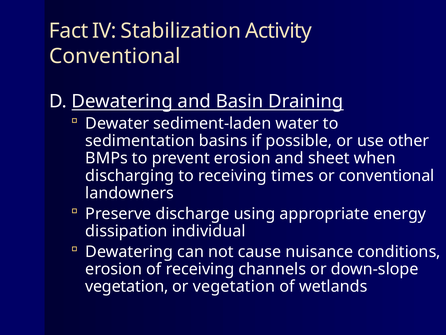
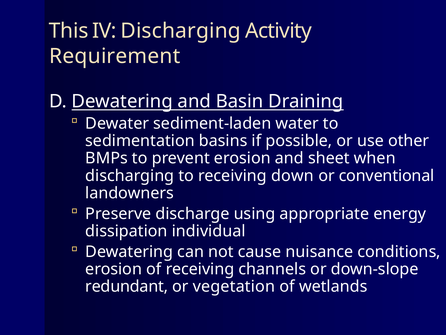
Fact: Fact -> This
IV Stabilization: Stabilization -> Discharging
Conventional at (115, 56): Conventional -> Requirement
times: times -> down
vegetation at (127, 286): vegetation -> redundant
